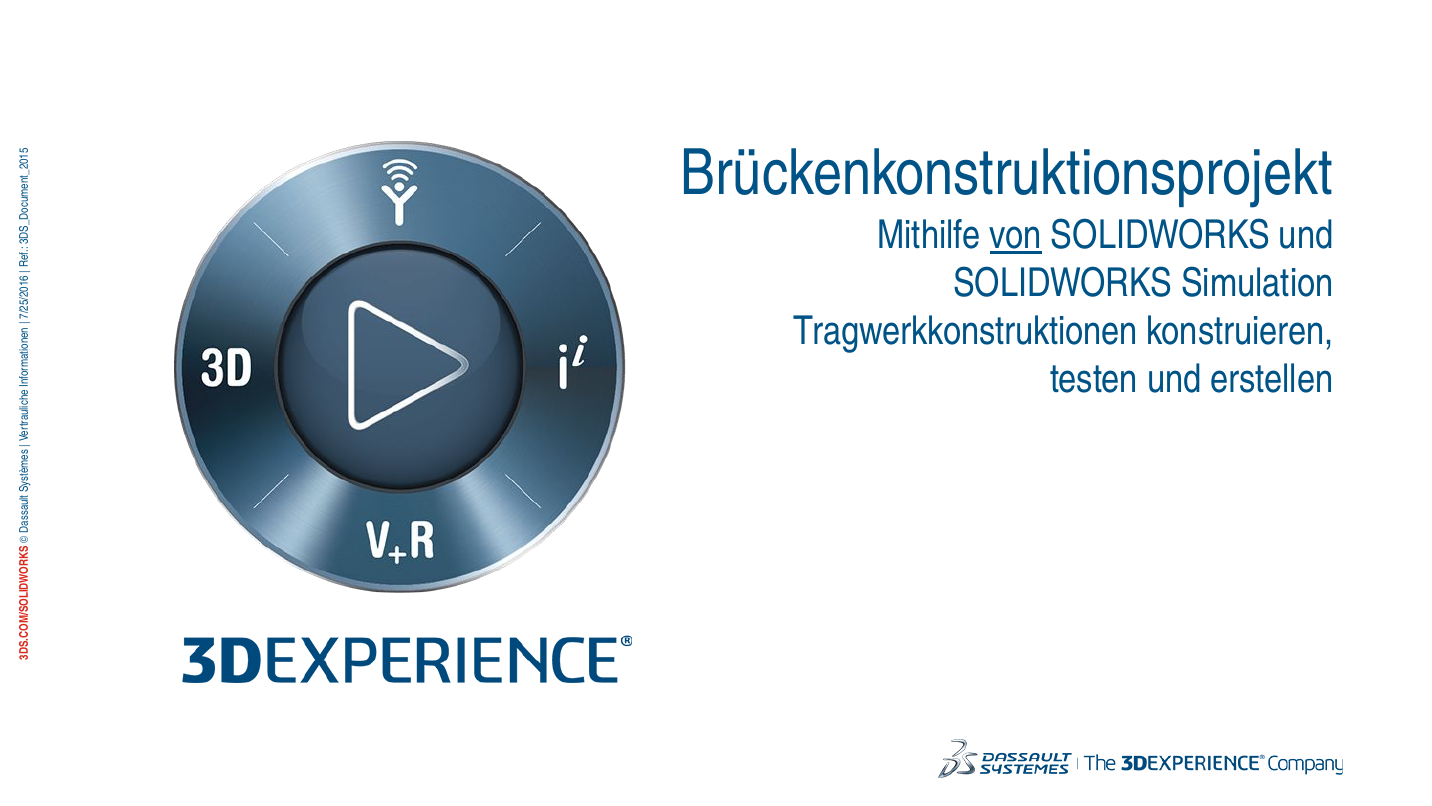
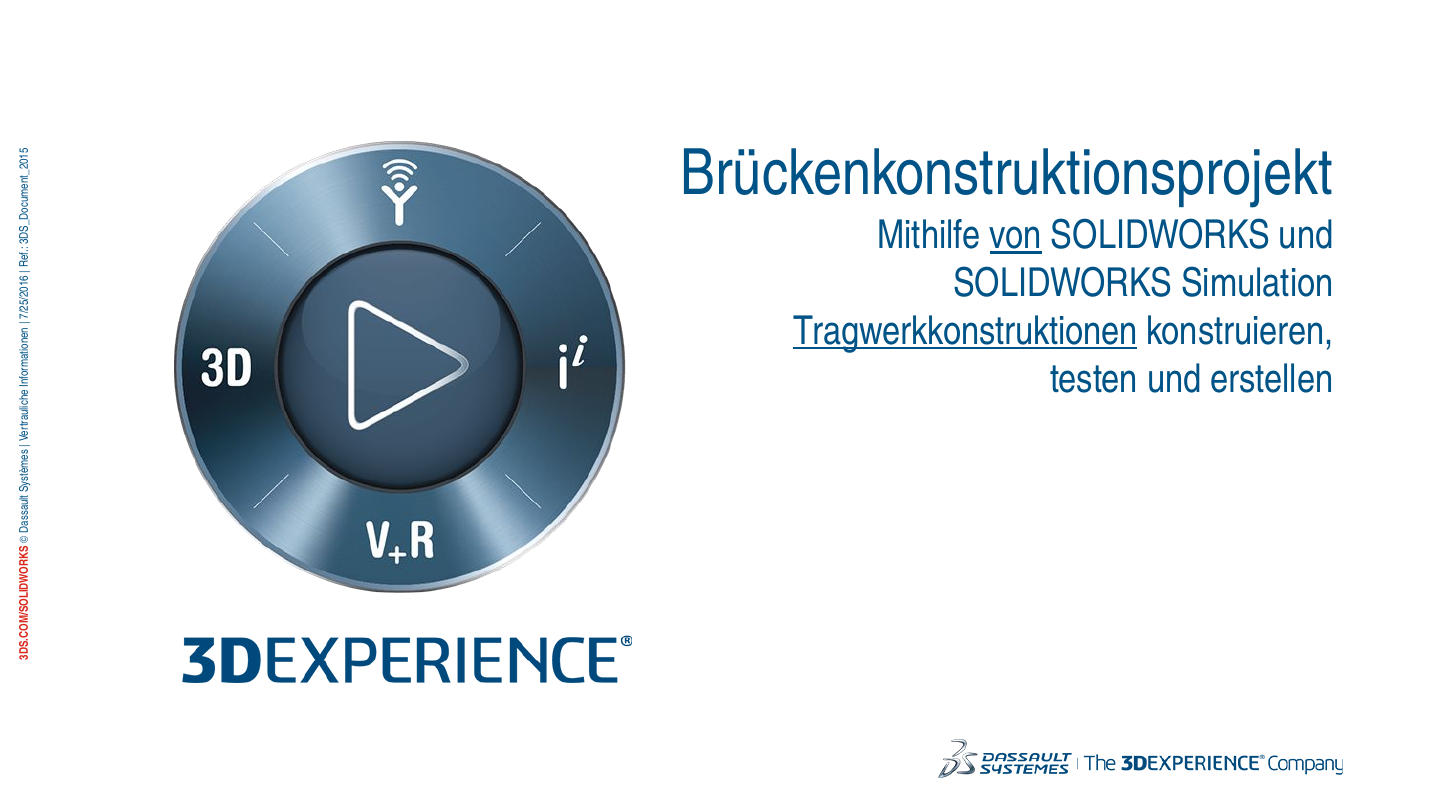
Tragwerkkonstruktionen underline: none -> present
